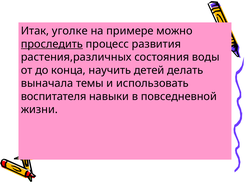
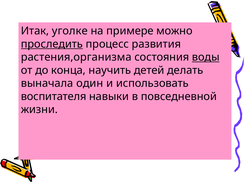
растения,различных: растения,различных -> растения,организма
воды underline: none -> present
темы: темы -> один
